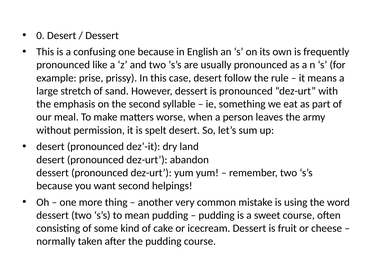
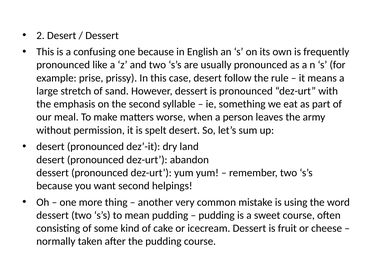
0: 0 -> 2
